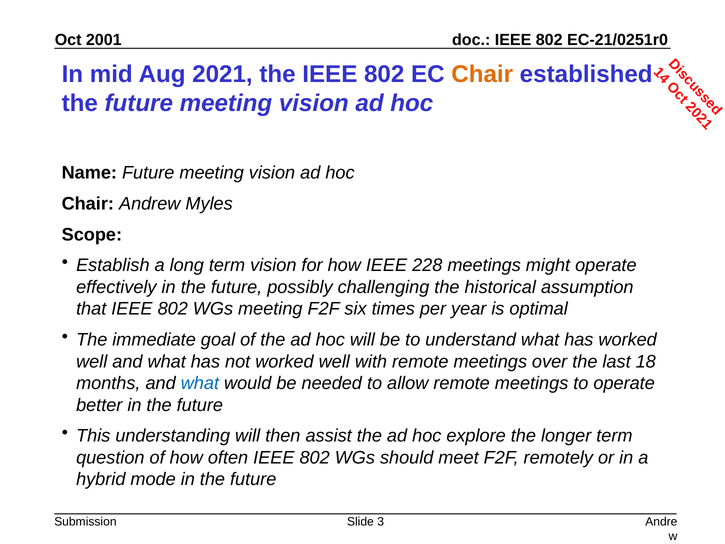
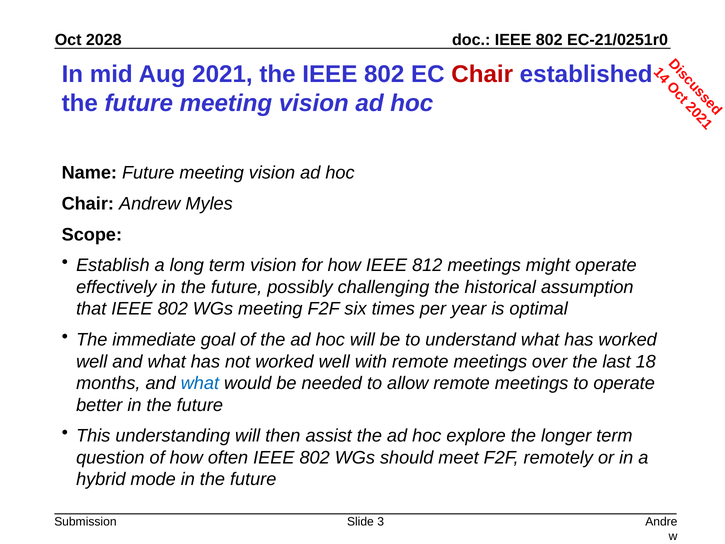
2001: 2001 -> 2028
Chair at (482, 74) colour: orange -> red
228: 228 -> 812
